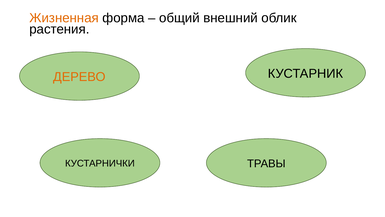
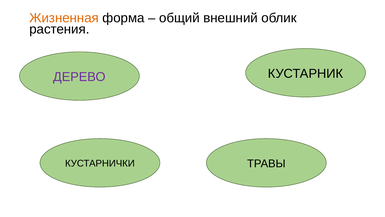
ДЕРЕВО colour: orange -> purple
